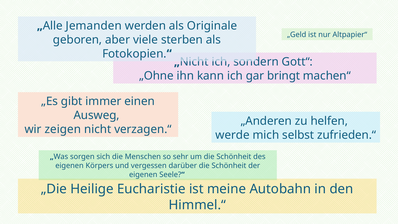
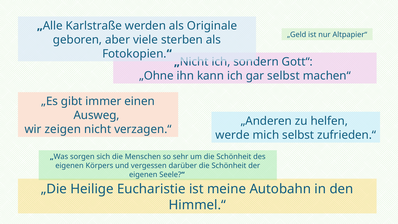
Jemanden: Jemanden -> Karlstraße
gar bringt: bringt -> selbst
